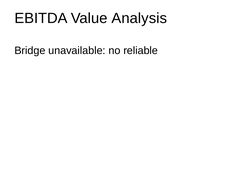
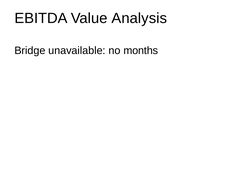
reliable: reliable -> months
